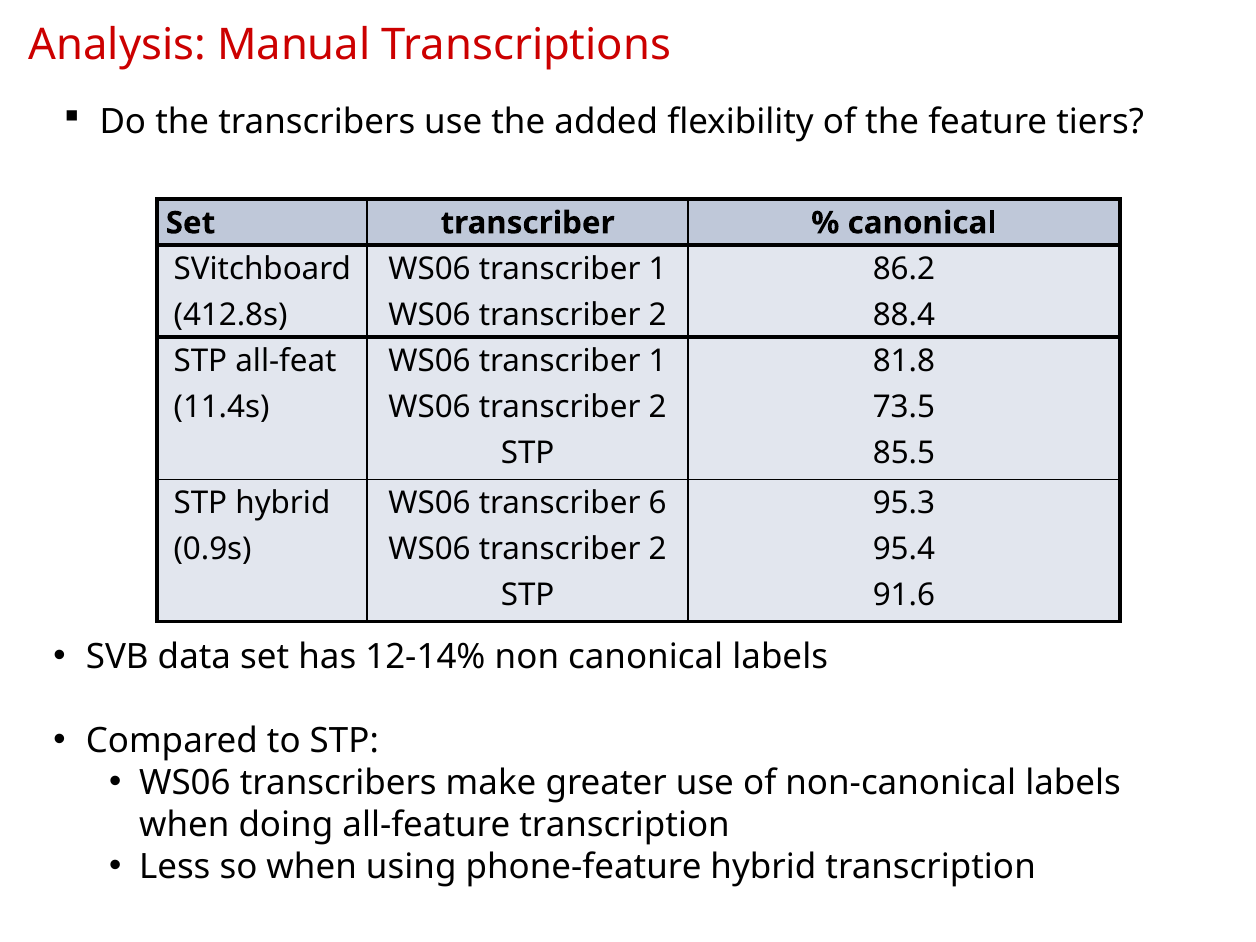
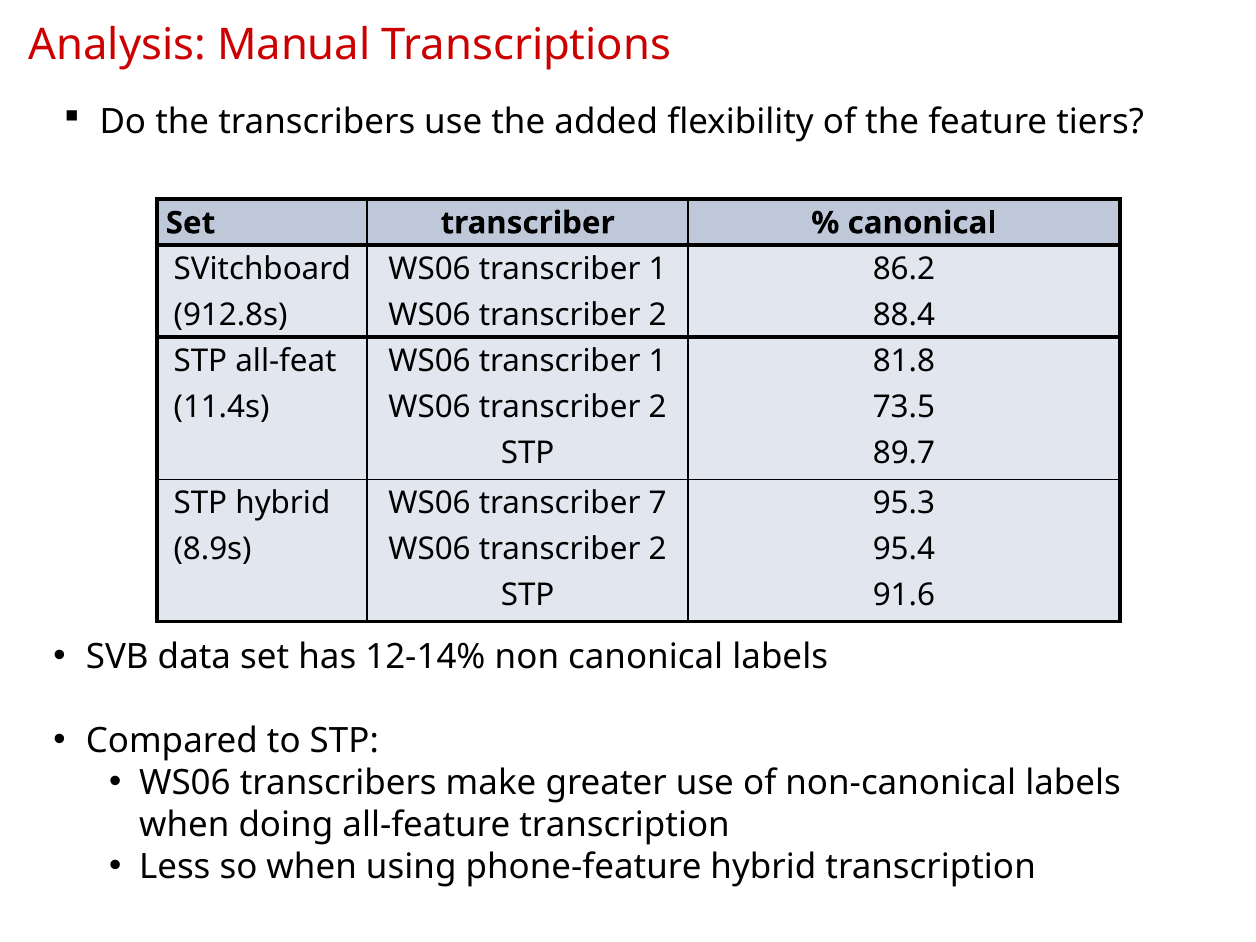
412.8s: 412.8s -> 912.8s
85.5: 85.5 -> 89.7
6: 6 -> 7
0.9s: 0.9s -> 8.9s
